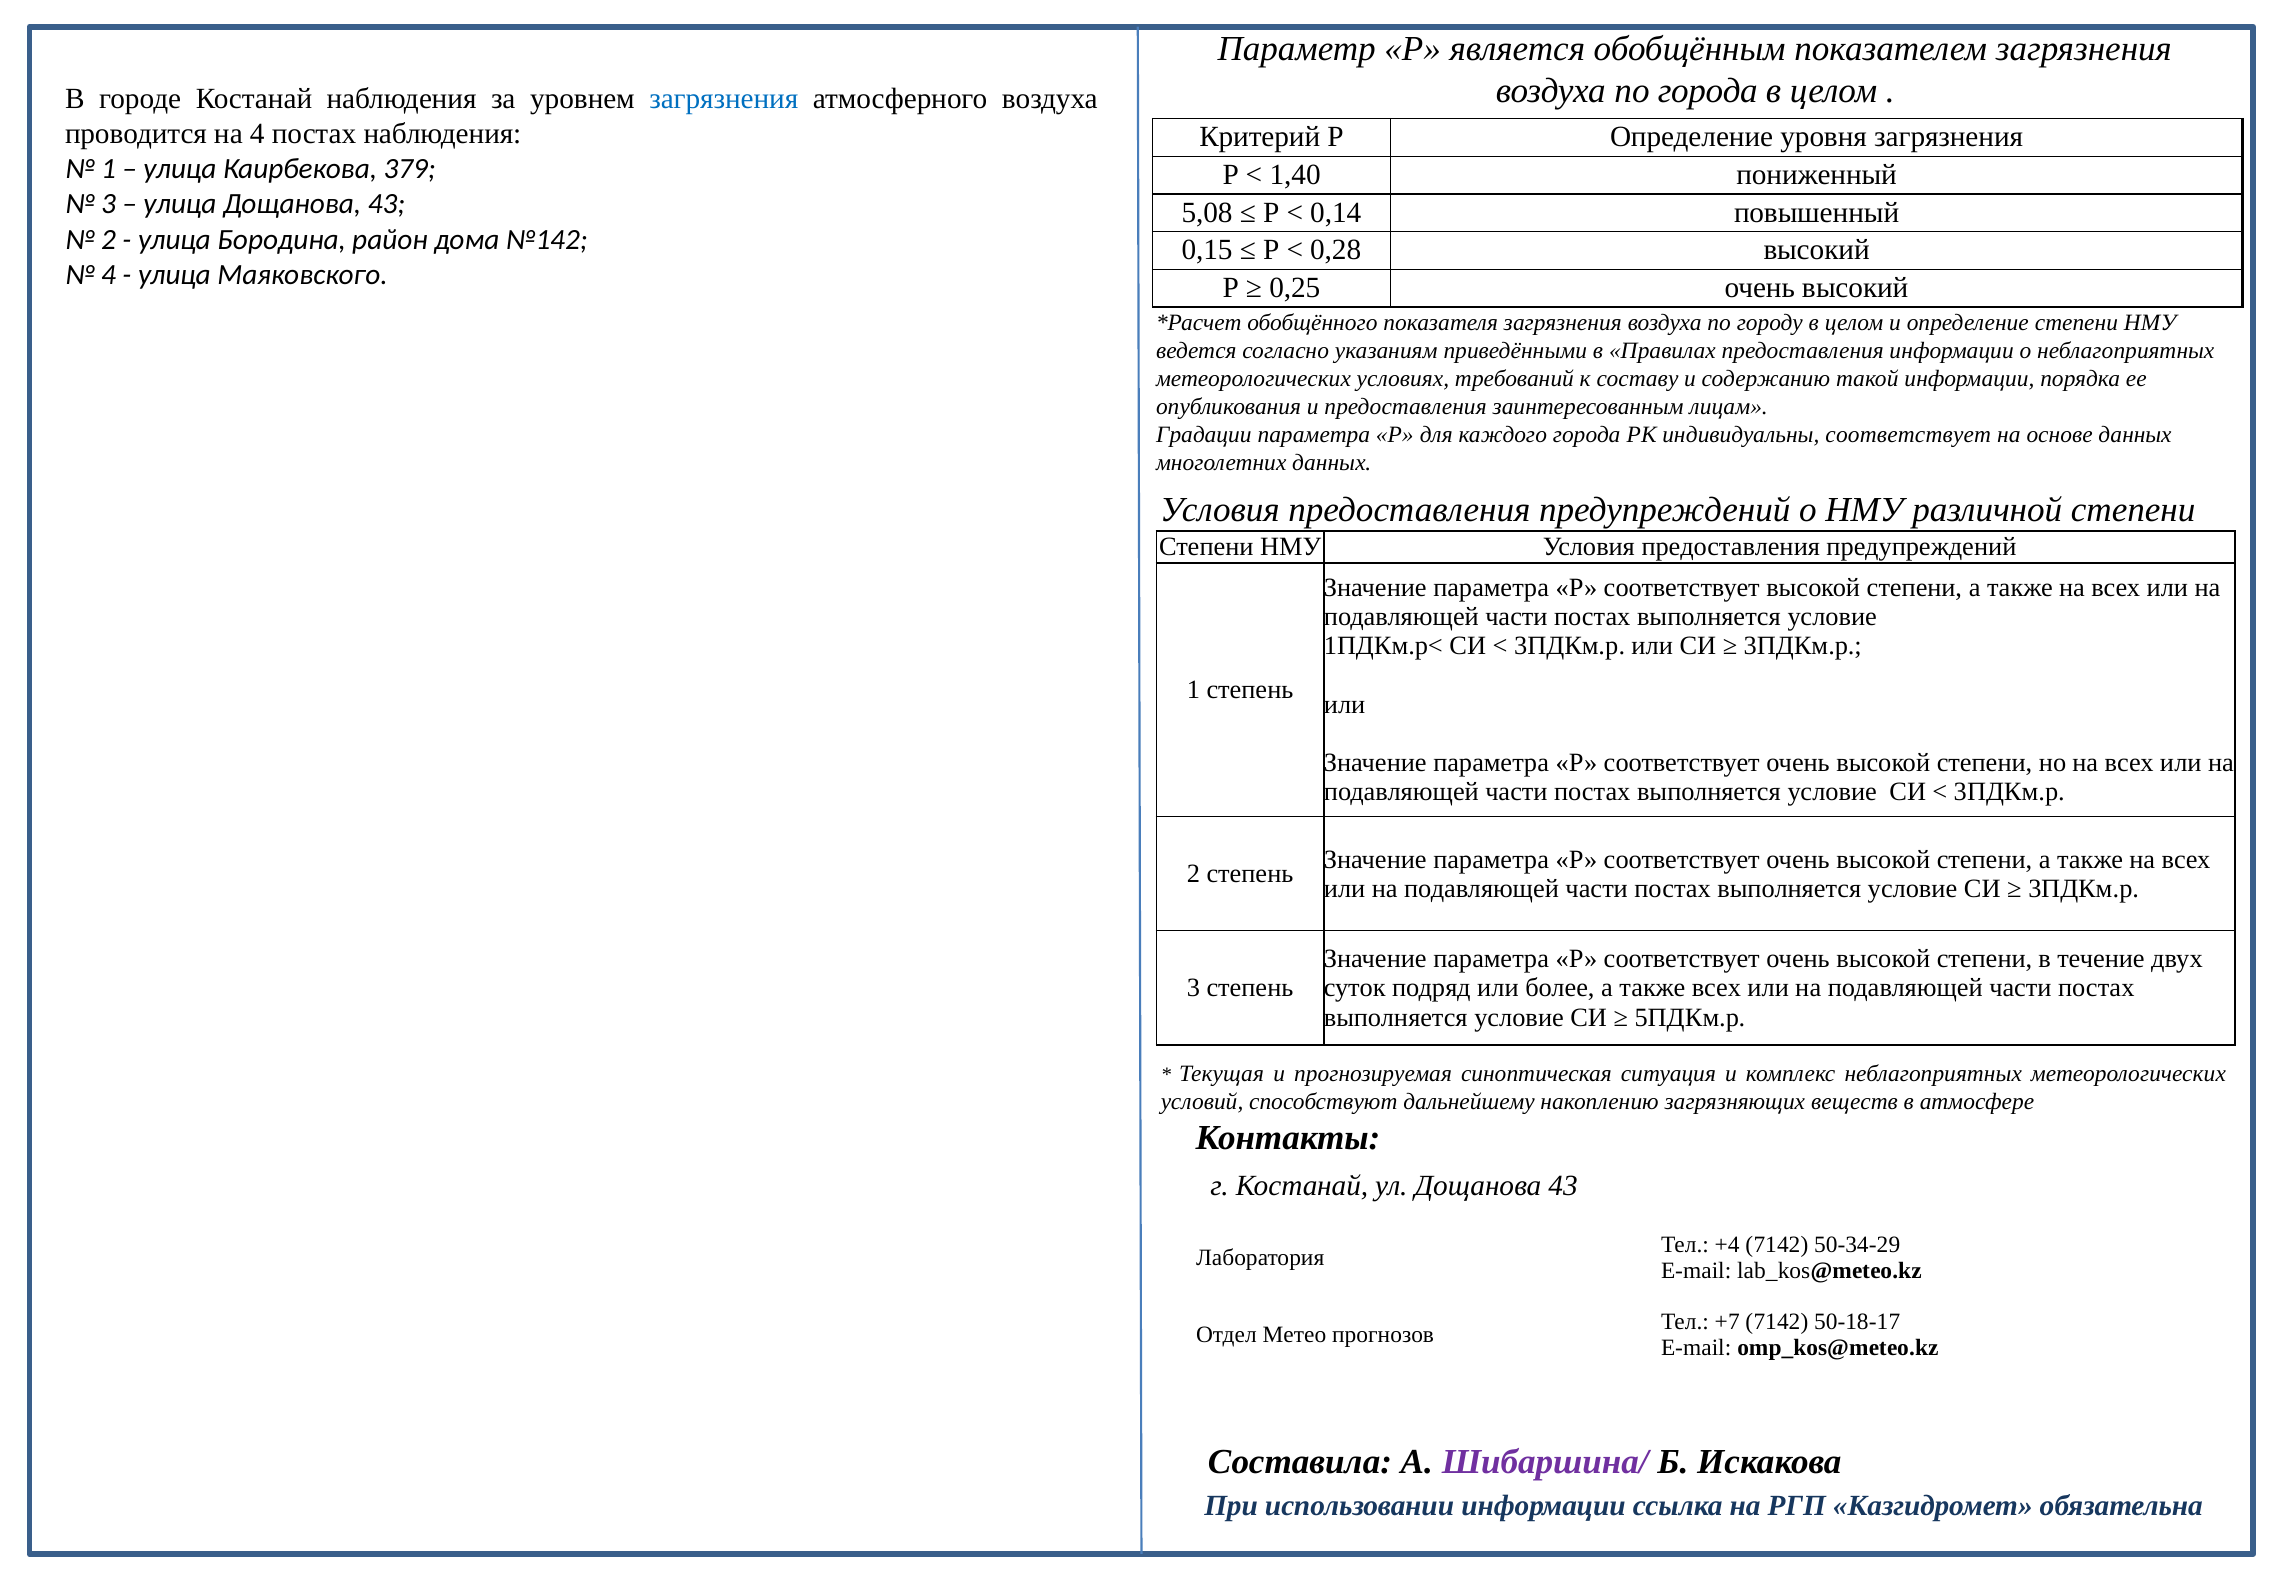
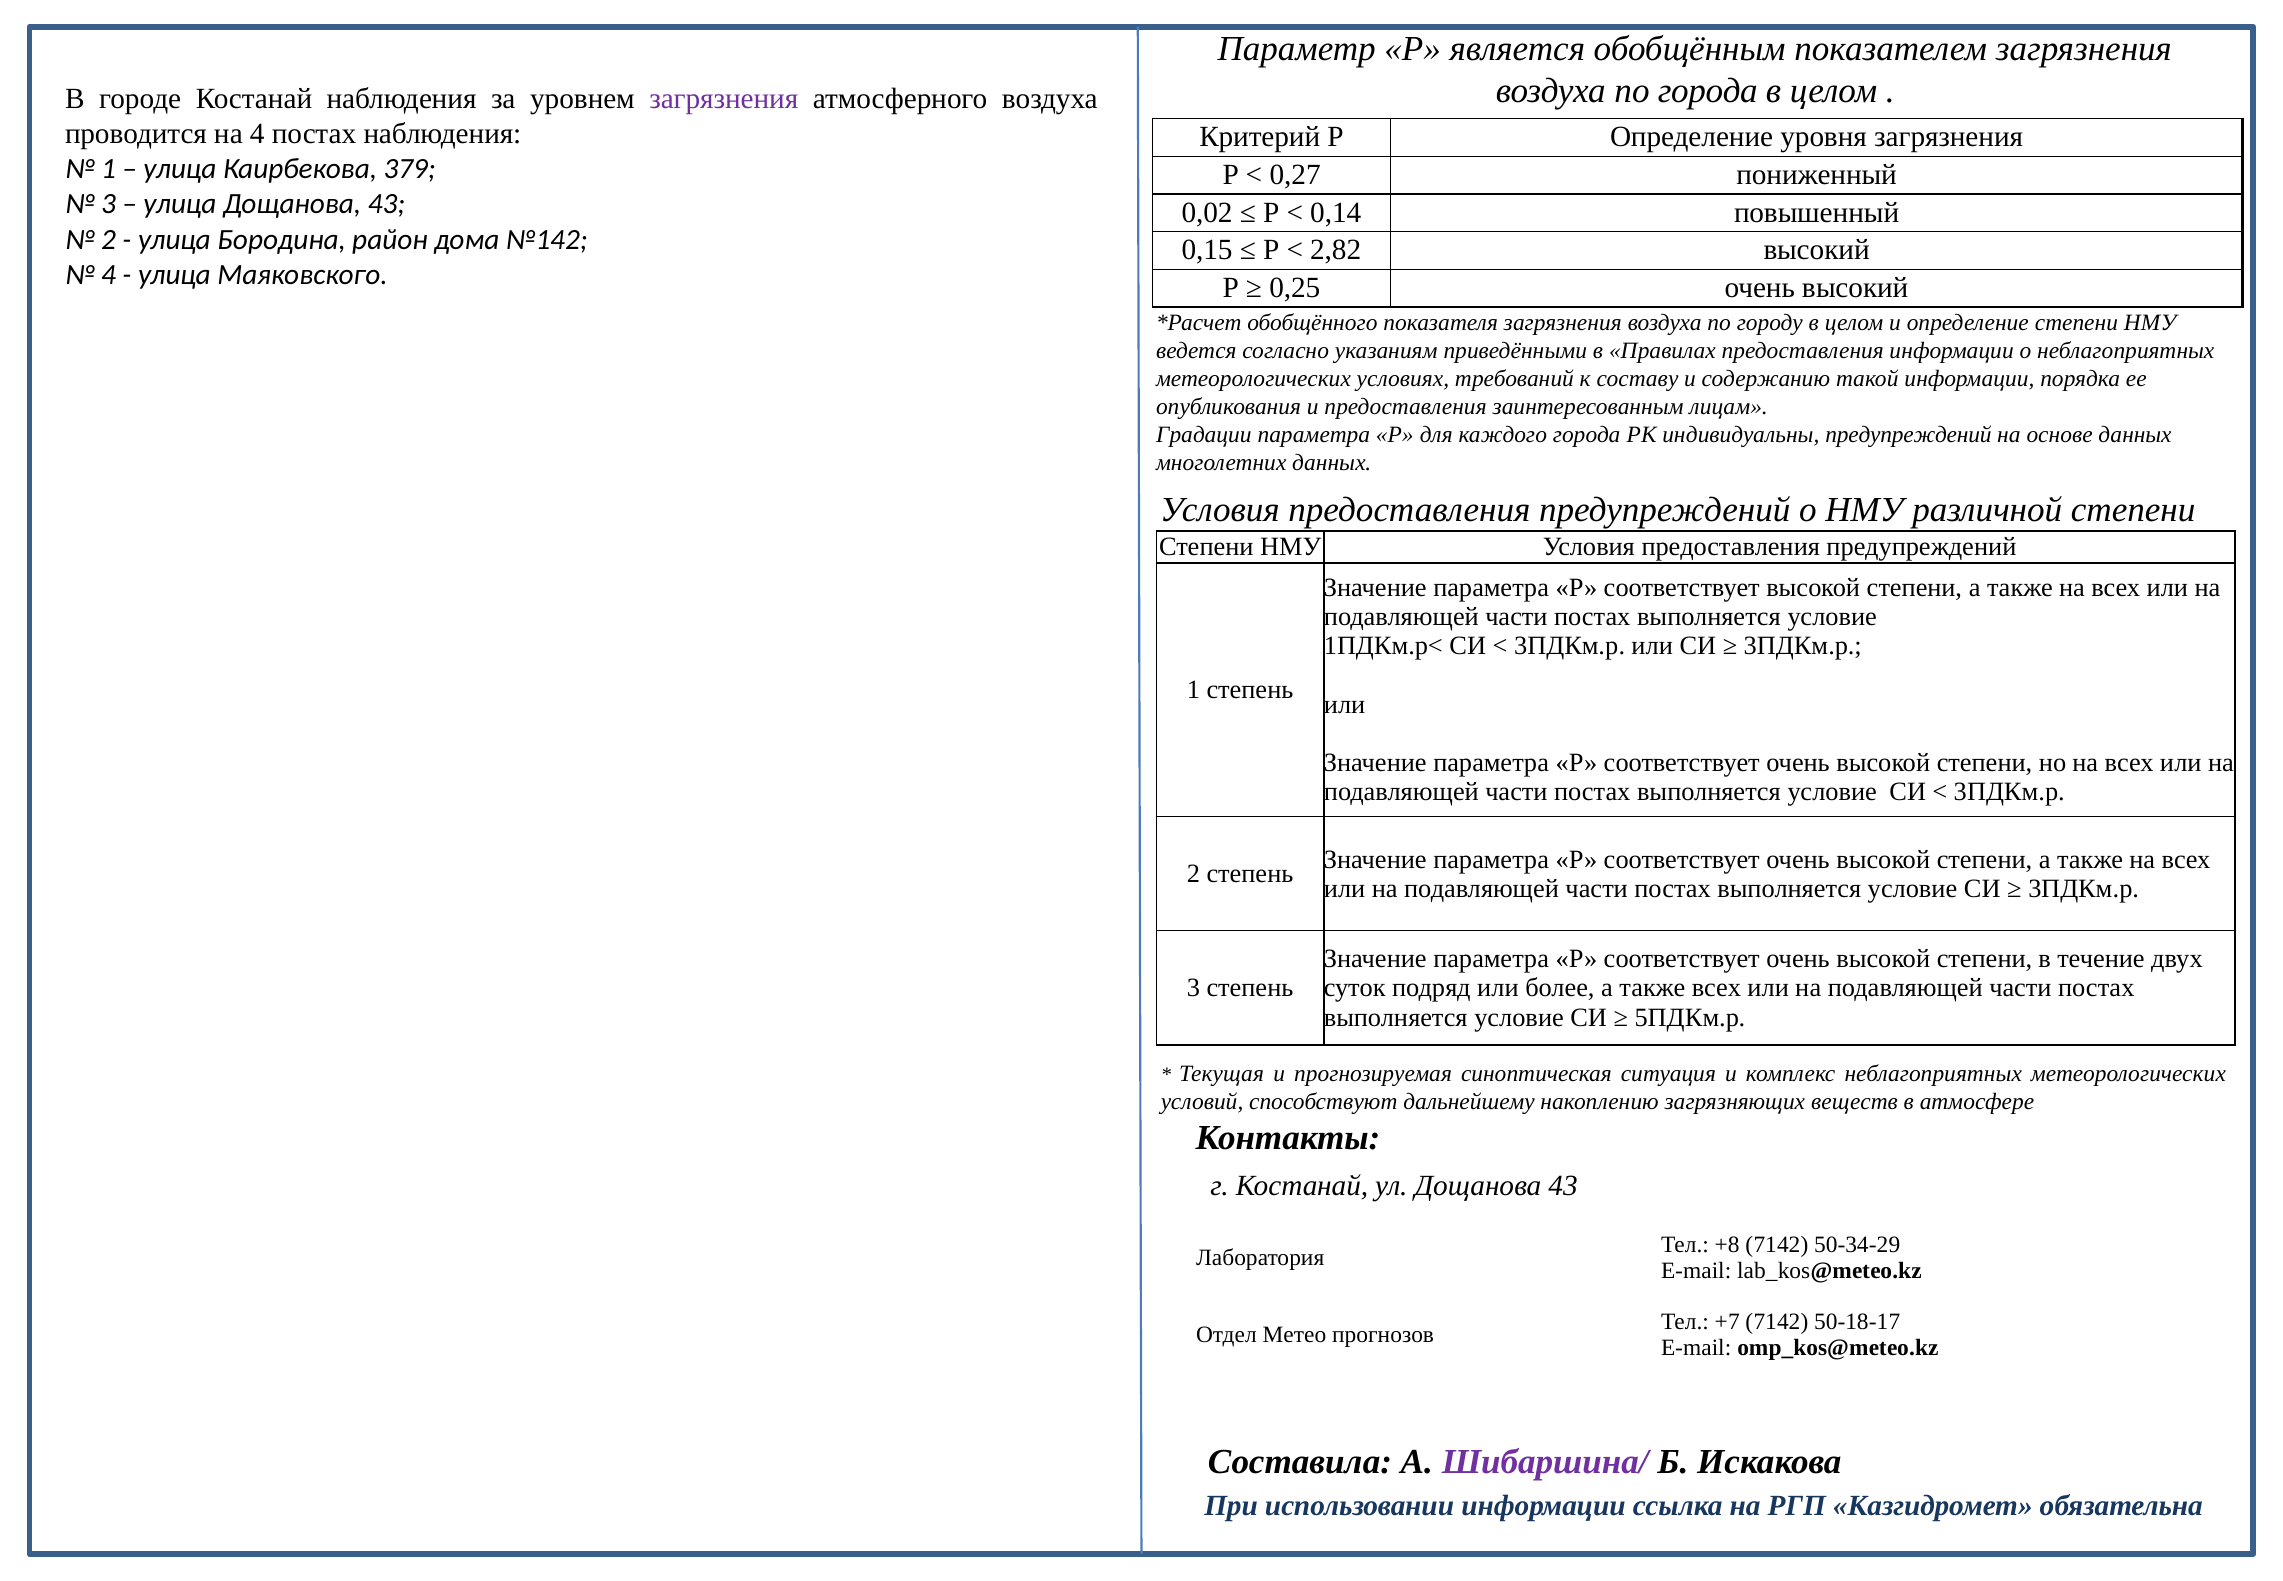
загрязнения at (724, 99) colour: blue -> purple
1,40: 1,40 -> 0,27
5,08: 5,08 -> 0,02
0,28: 0,28 -> 2,82
индивидуальны соответствует: соответствует -> предупреждений
+4: +4 -> +8
